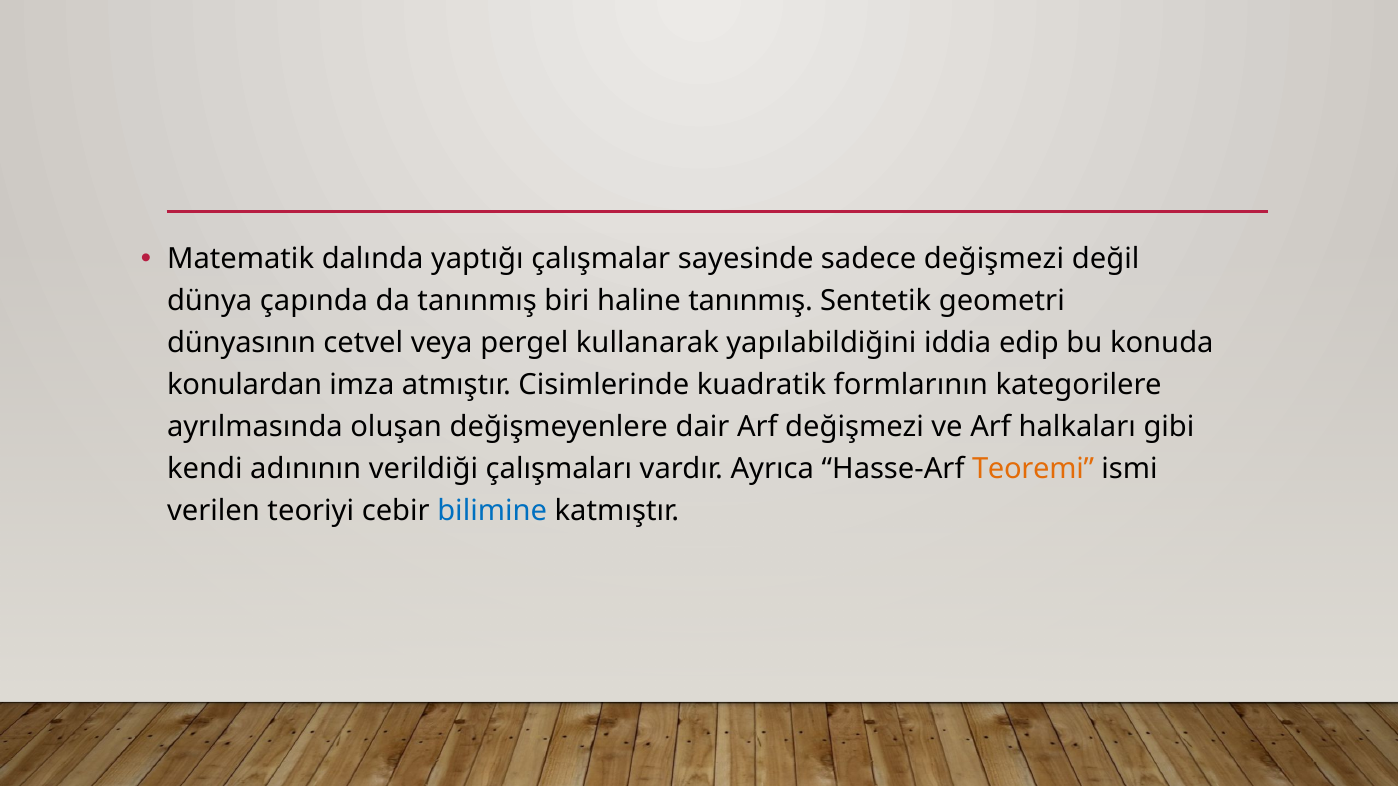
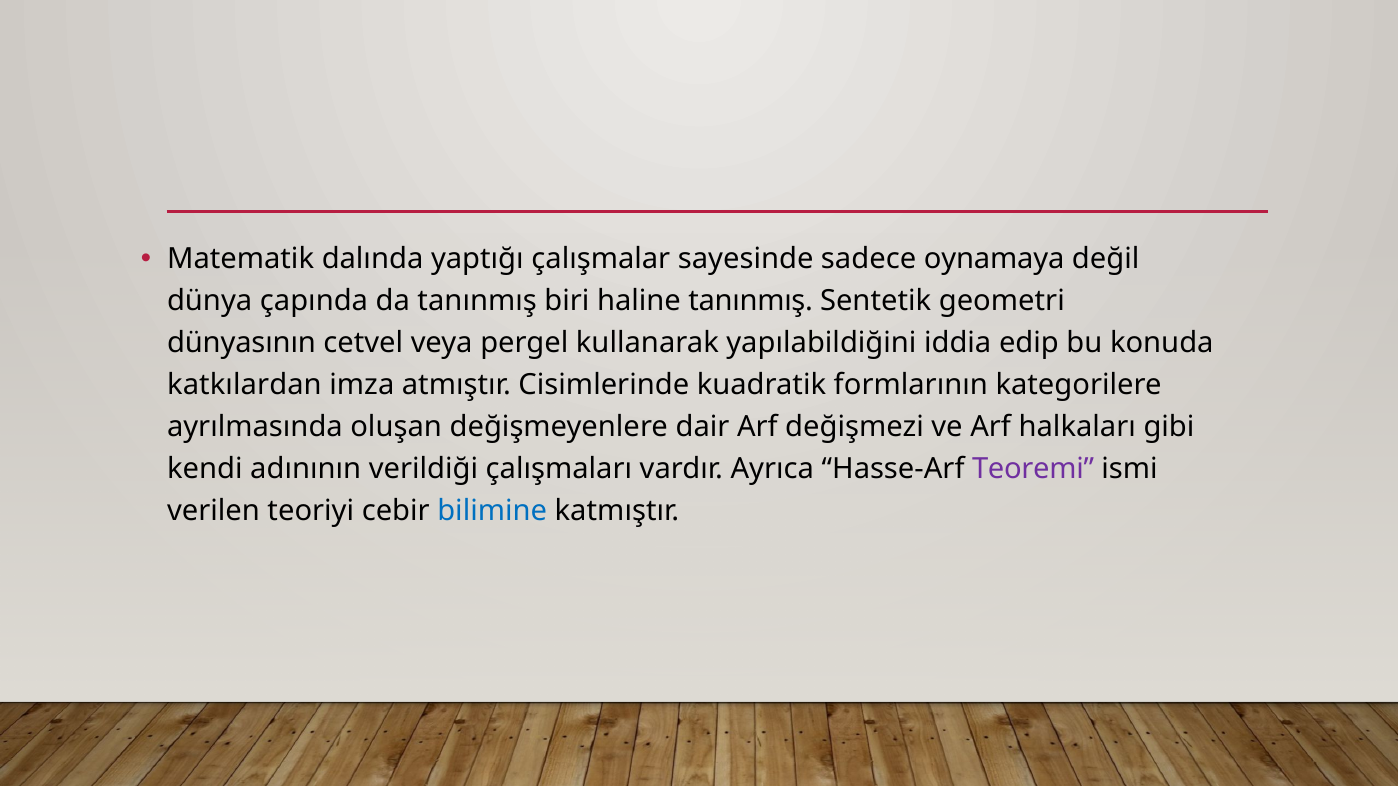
sadece değişmezi: değişmezi -> oynamaya
konulardan: konulardan -> katkılardan
Teoremi colour: orange -> purple
